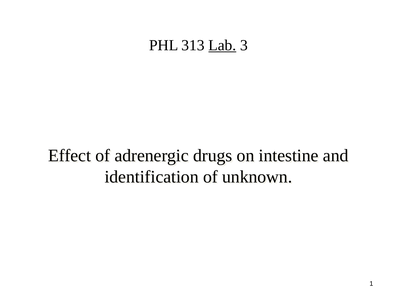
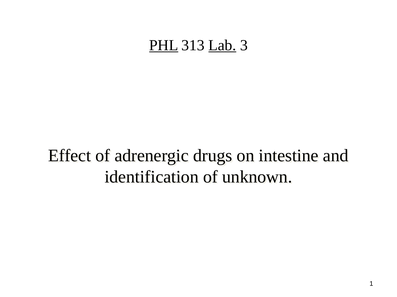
PHL underline: none -> present
